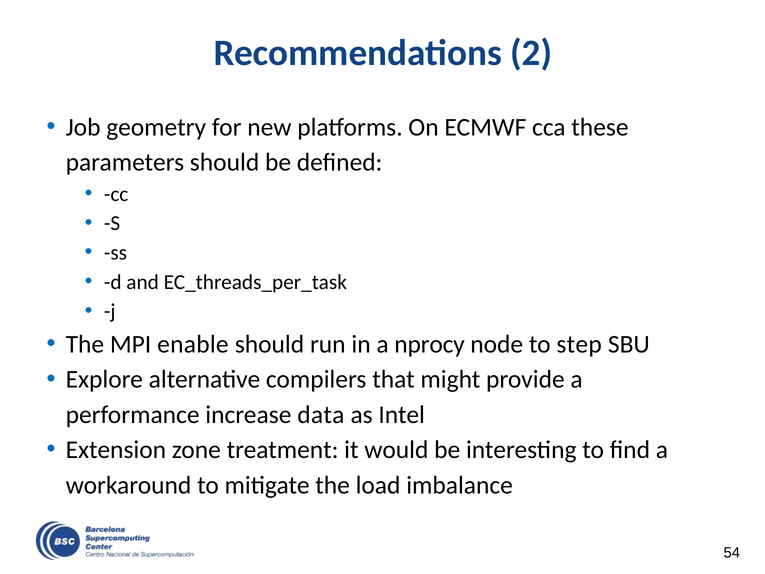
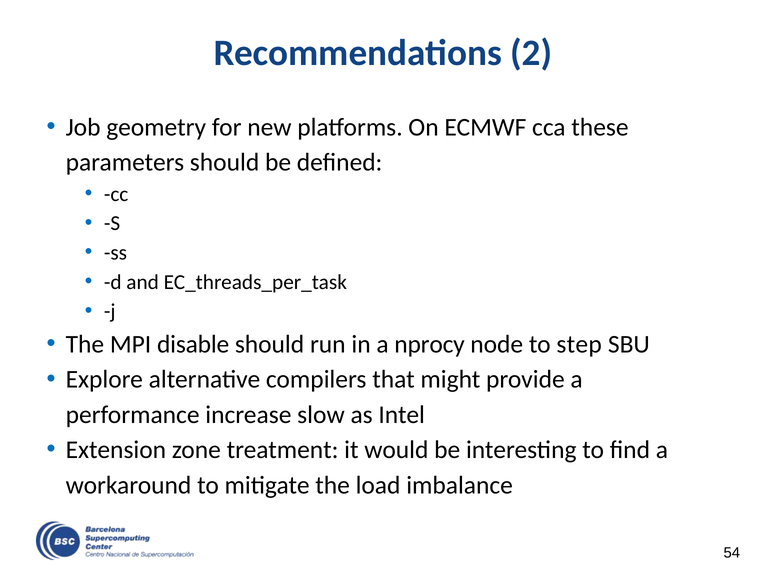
enable: enable -> disable
data: data -> slow
